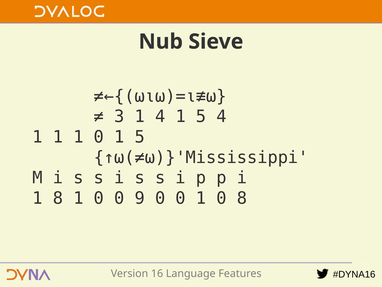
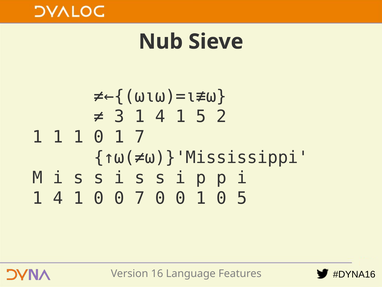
5 4: 4 -> 2
0 1 5: 5 -> 7
8 at (58, 198): 8 -> 4
0 9: 9 -> 7
0 8: 8 -> 5
